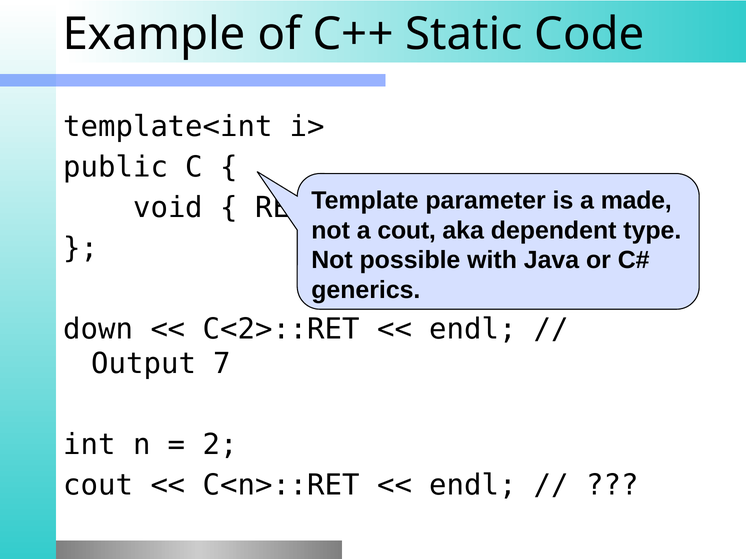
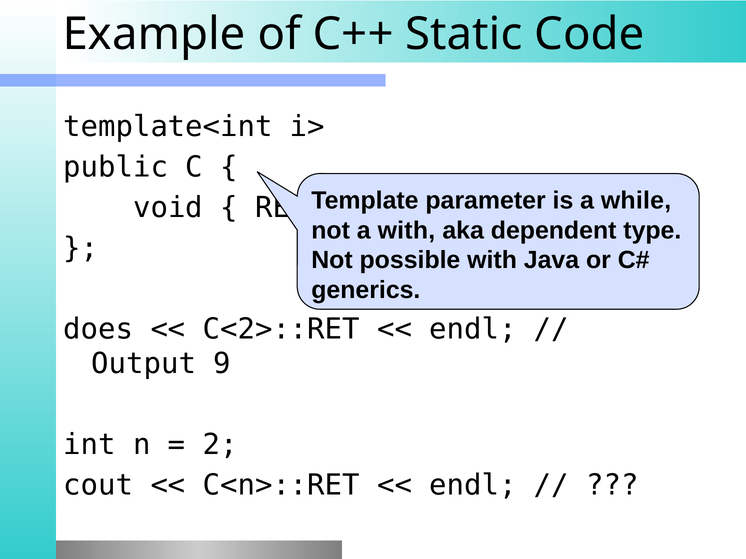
made: made -> while
a cout: cout -> with
down: down -> does
7: 7 -> 9
